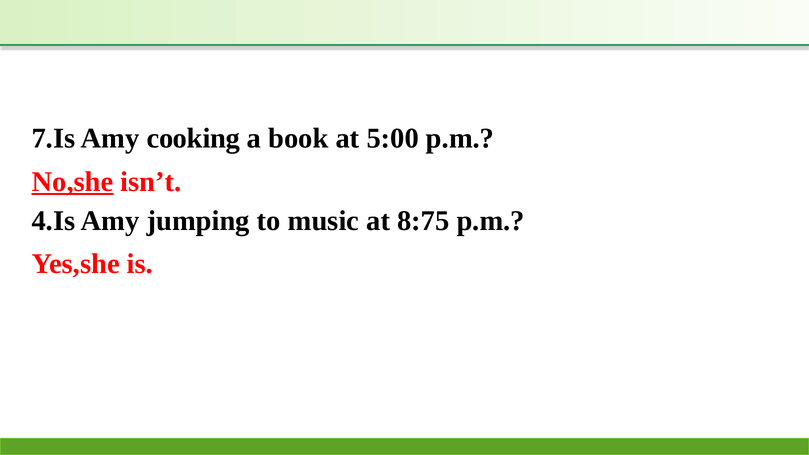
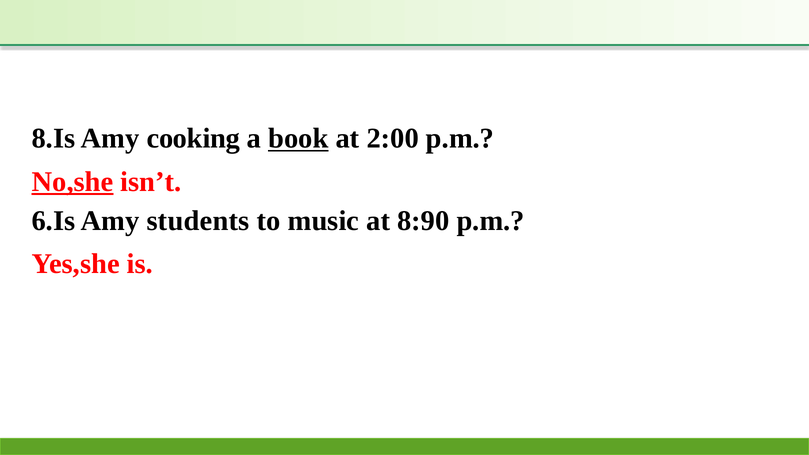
7.Is: 7.Is -> 8.Is
book underline: none -> present
5:00: 5:00 -> 2:00
4.Is: 4.Is -> 6.Is
jumping: jumping -> students
8:75: 8:75 -> 8:90
